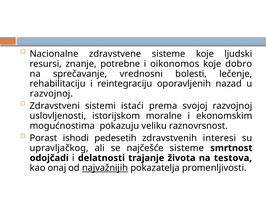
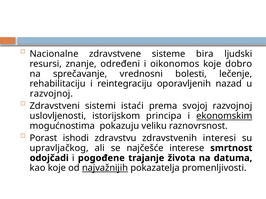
sisteme koje: koje -> bira
potrebne: potrebne -> određeni
moralne: moralne -> principa
ekonomskim underline: none -> present
pedesetih: pedesetih -> zdravstvu
najčešće sisteme: sisteme -> interese
delatnosti: delatnosti -> pogođene
testova: testova -> datuma
kao onaj: onaj -> koje
